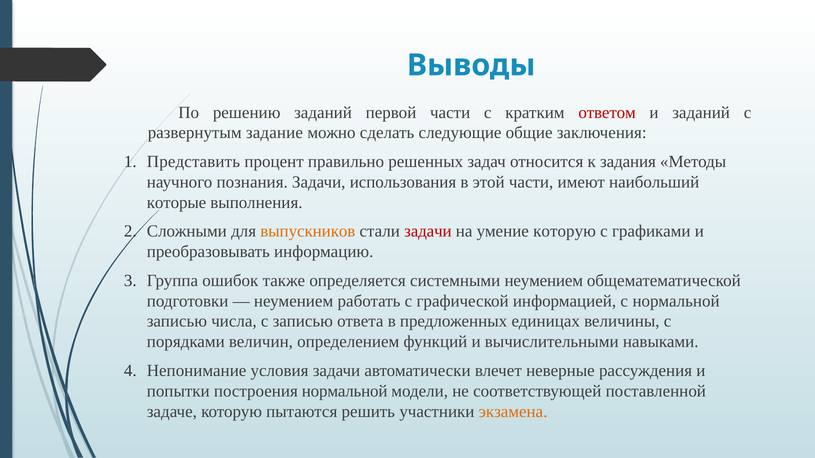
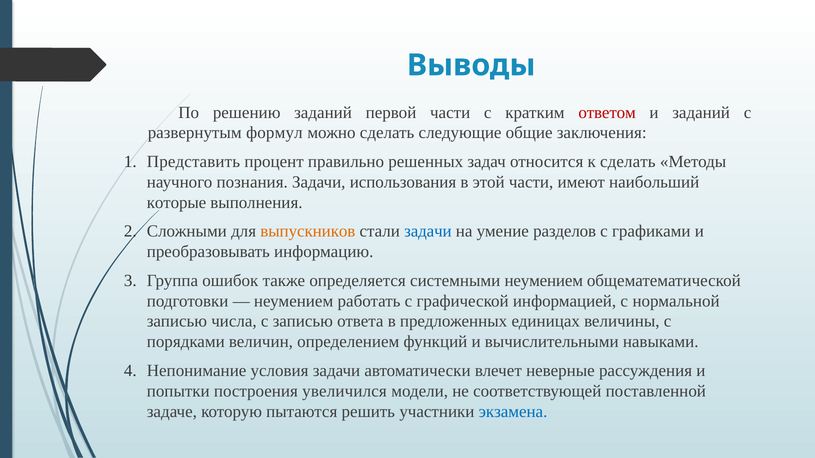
задание: задание -> формул
к задания: задания -> сделать
задачи at (428, 232) colour: red -> blue
умение которую: которую -> разделов
построения нормальной: нормальной -> увеличился
экзамена colour: orange -> blue
